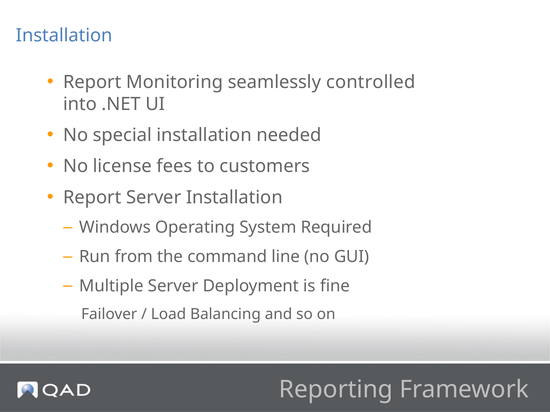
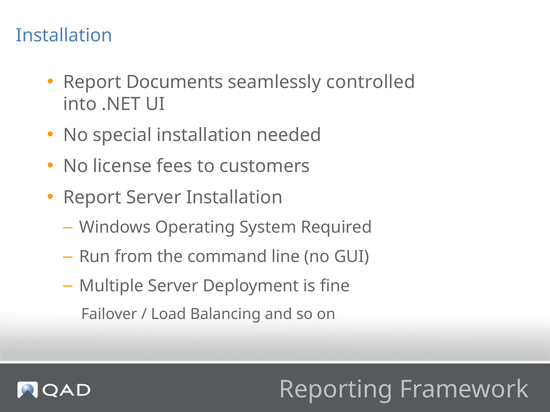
Monitoring: Monitoring -> Documents
